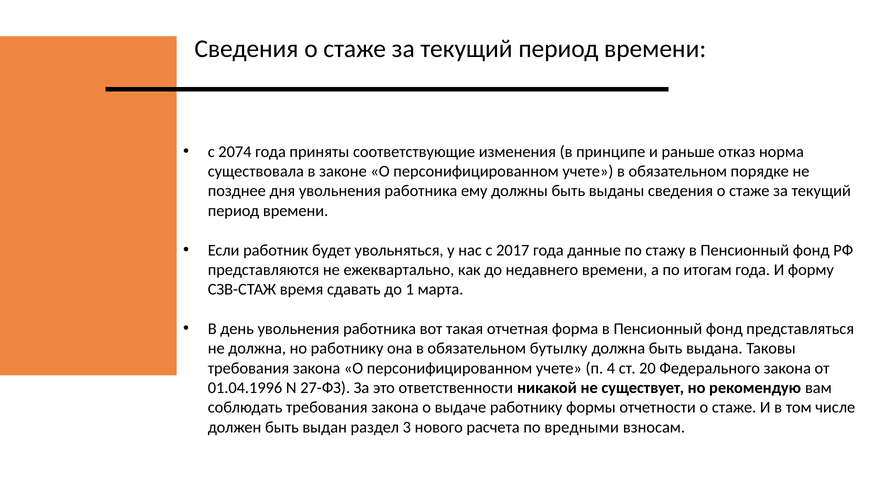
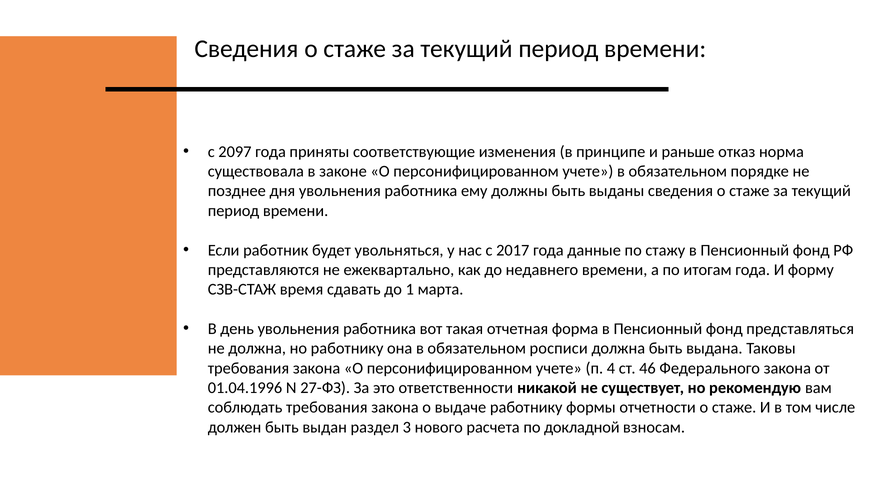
2074: 2074 -> 2097
бутылку: бутылку -> росписи
20: 20 -> 46
вредными: вредными -> докладной
